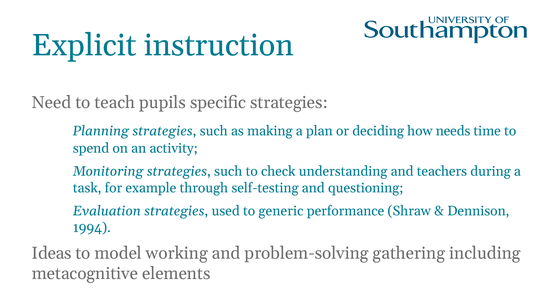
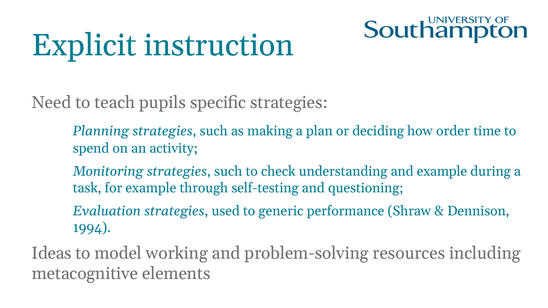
needs: needs -> order
and teachers: teachers -> example
gathering: gathering -> resources
